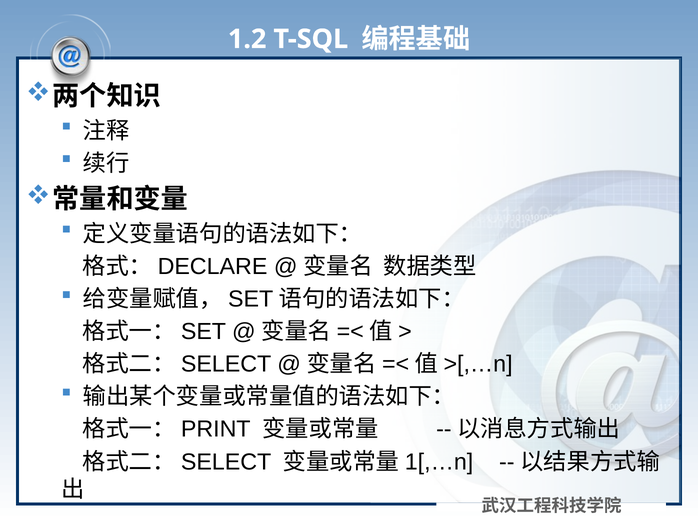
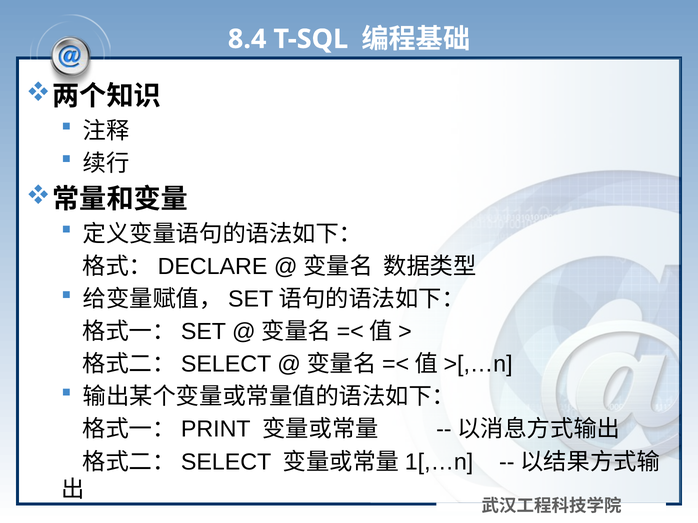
1.2: 1.2 -> 8.4
